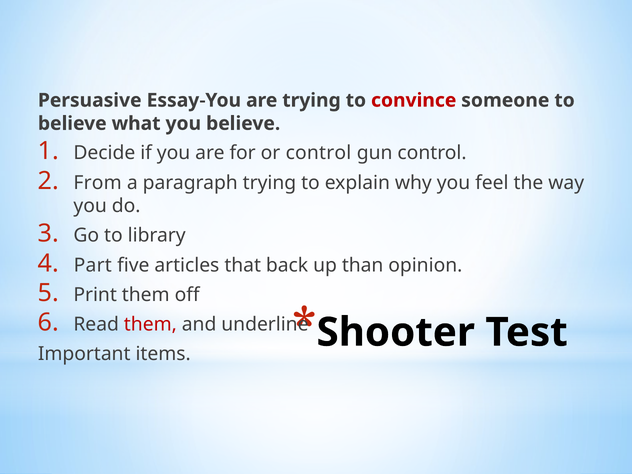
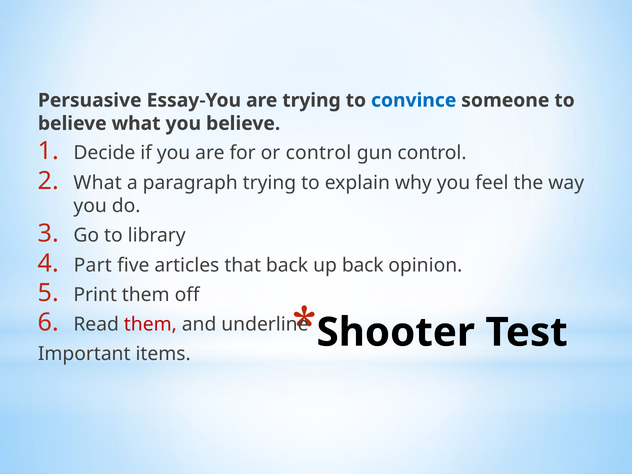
convince colour: red -> blue
From at (98, 183): From -> What
up than: than -> back
